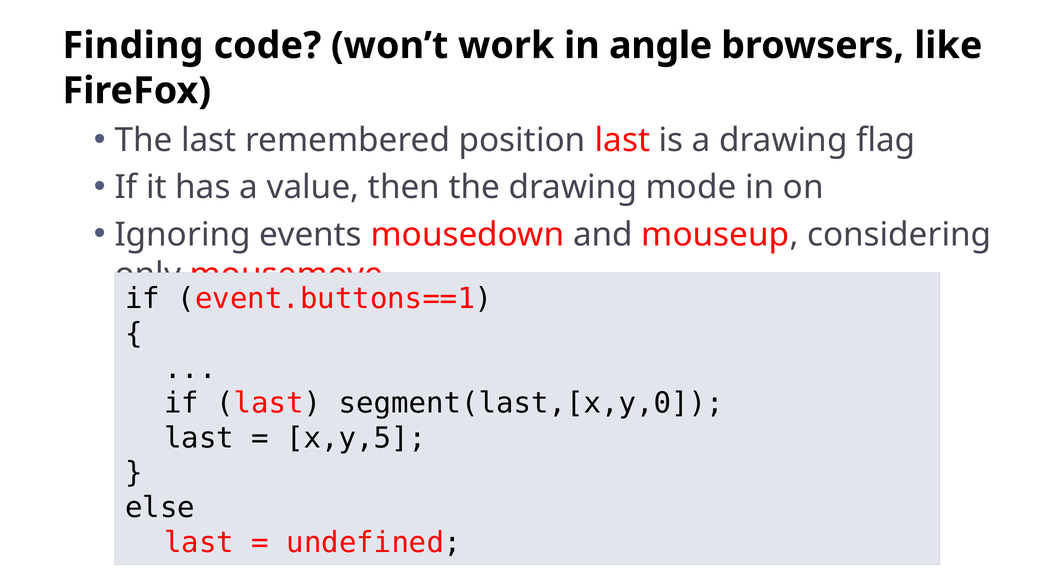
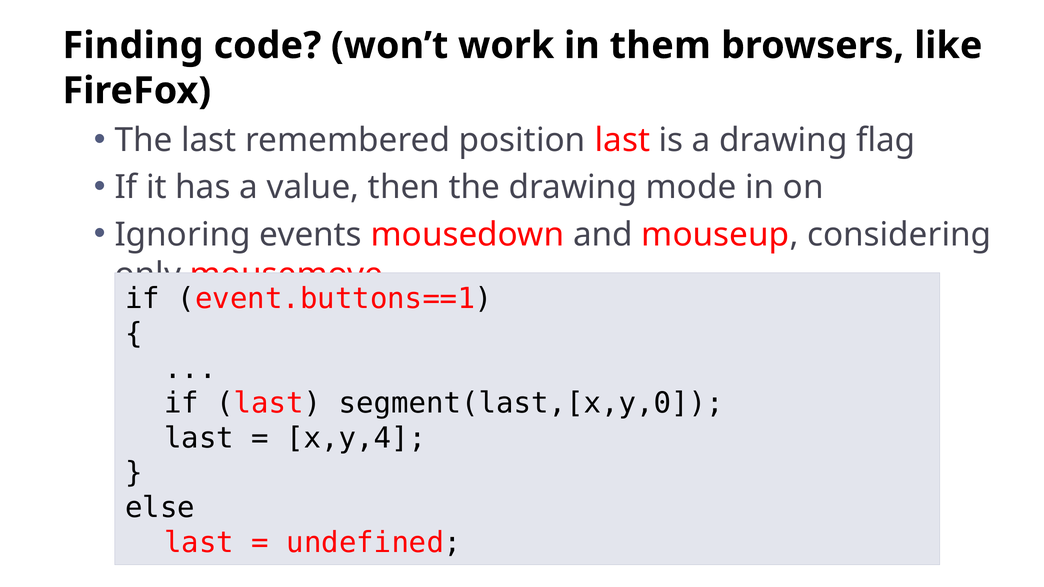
angle: angle -> them
x,y,5: x,y,5 -> x,y,4
